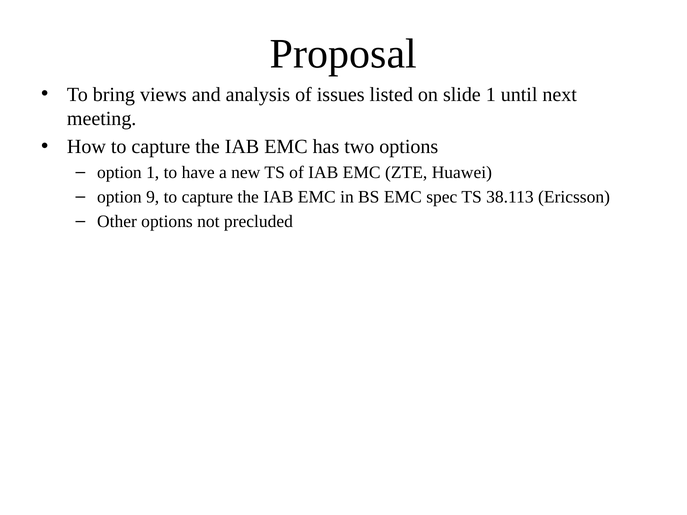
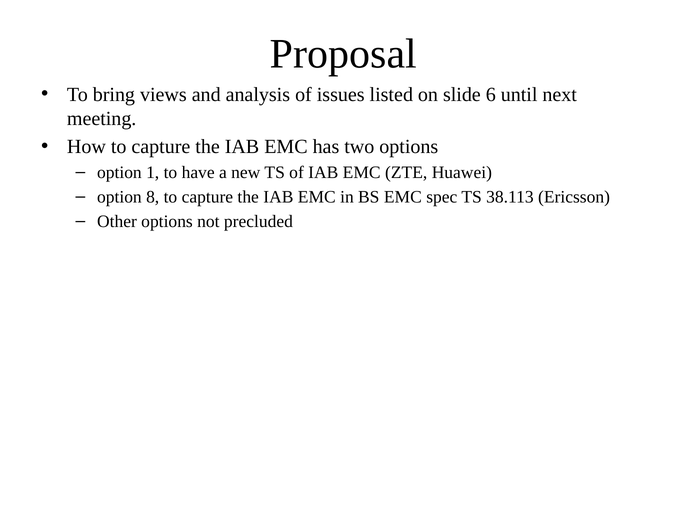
slide 1: 1 -> 6
9: 9 -> 8
